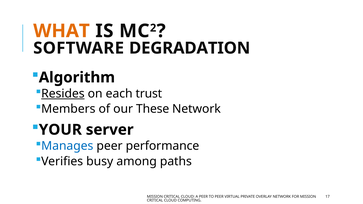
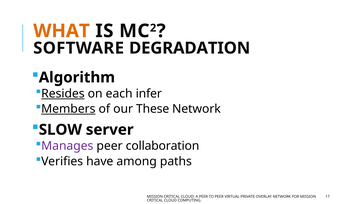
trust: trust -> infer
Members underline: none -> present
YOUR: YOUR -> SLOW
Manages colour: blue -> purple
performance: performance -> collaboration
busy: busy -> have
